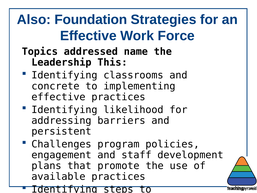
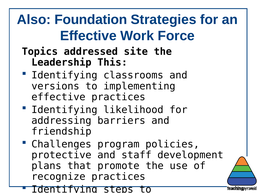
name: name -> site
concrete: concrete -> versions
persistent: persistent -> friendship
engagement: engagement -> protective
available: available -> recognize
